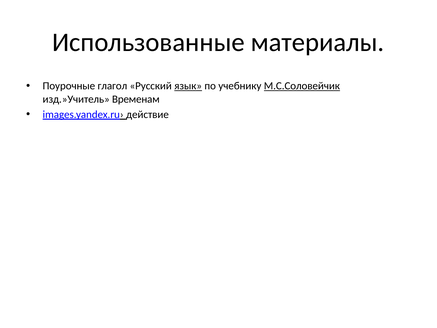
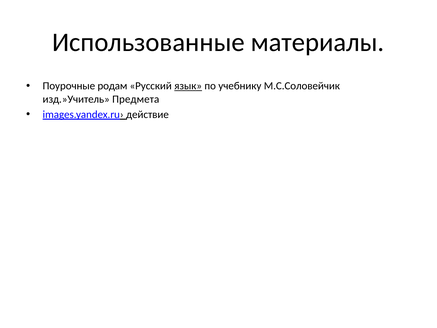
глагол: глагол -> родам
М.С.Соловейчик underline: present -> none
Временам: Временам -> Предмета
